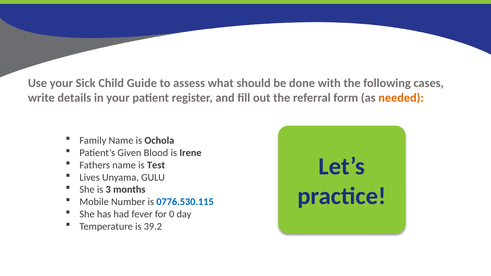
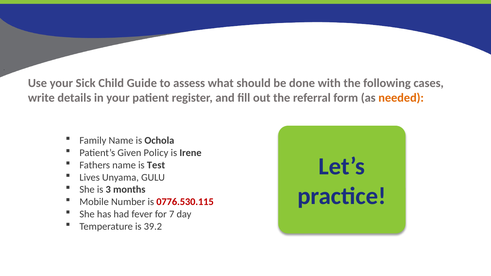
Blood: Blood -> Policy
0776.530.115 colour: blue -> red
0: 0 -> 7
